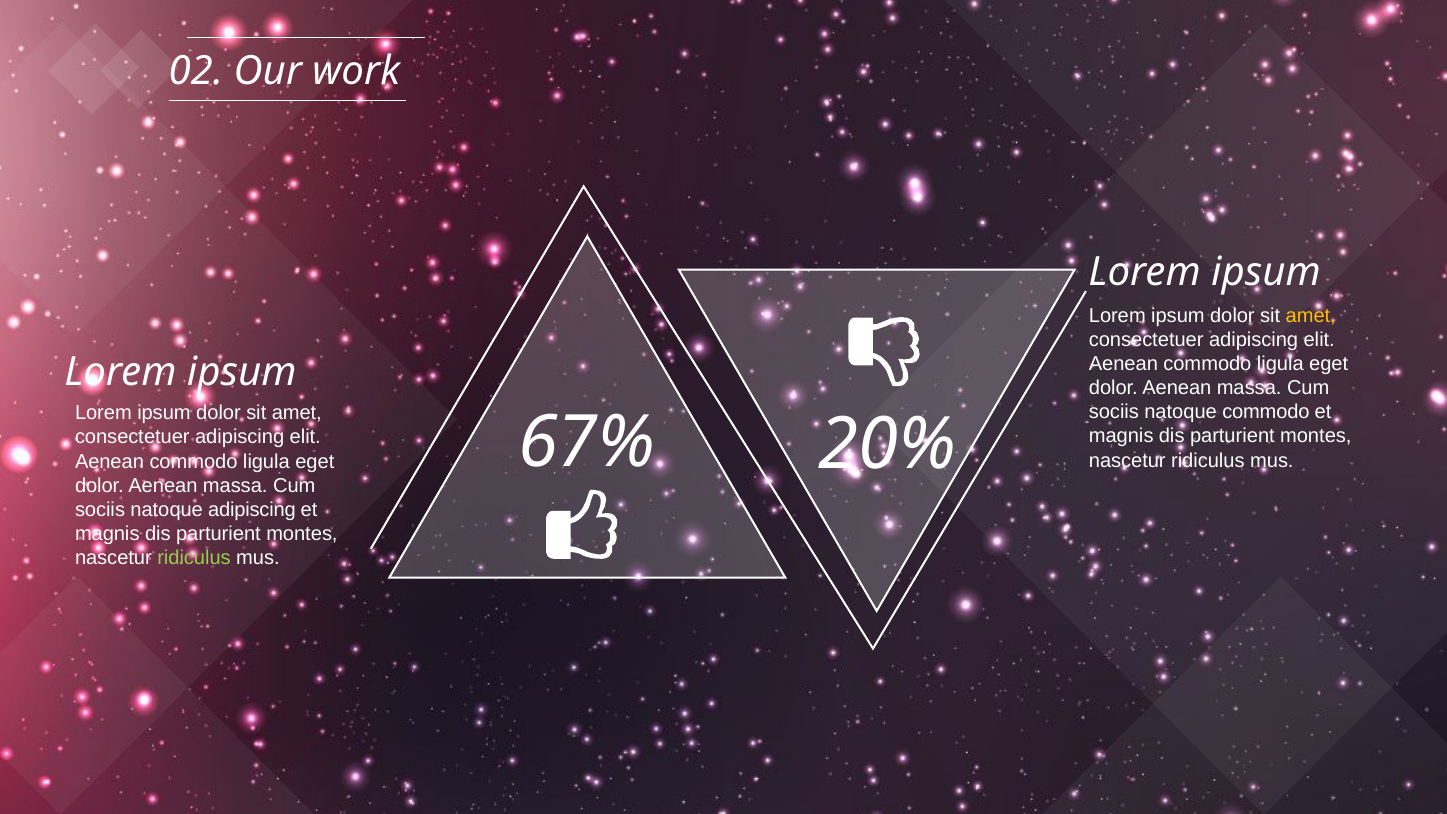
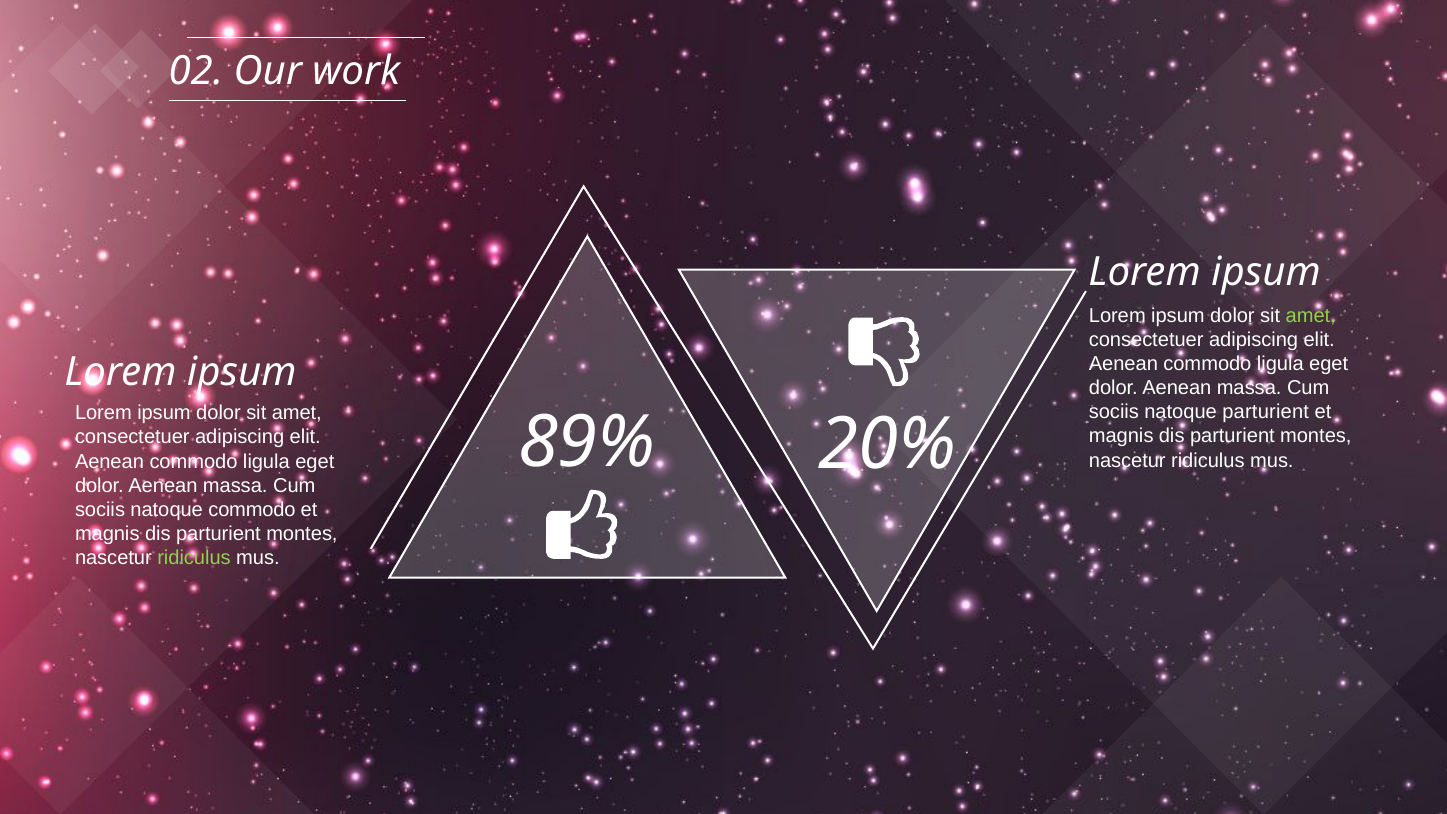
amet at (1311, 315) colour: yellow -> light green
natoque commodo: commodo -> parturient
67%: 67% -> 89%
natoque adipiscing: adipiscing -> commodo
